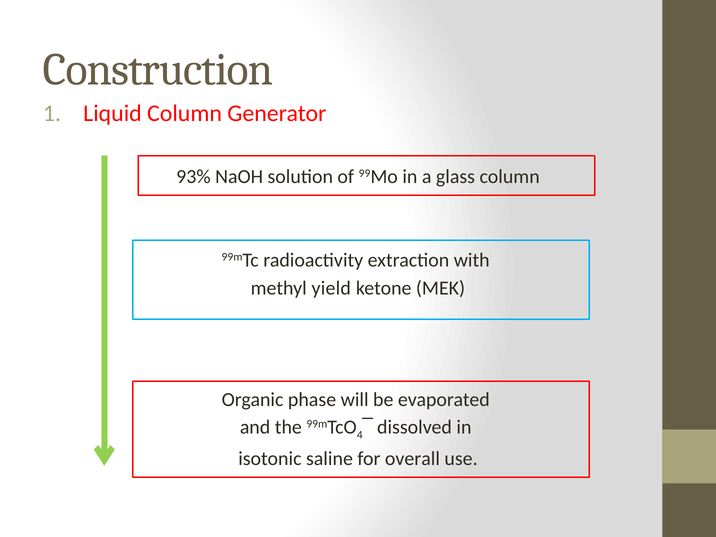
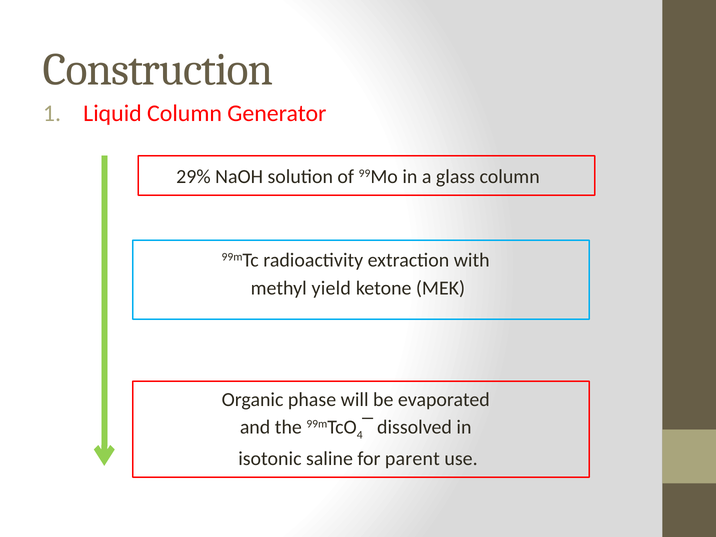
93%: 93% -> 29%
overall: overall -> parent
